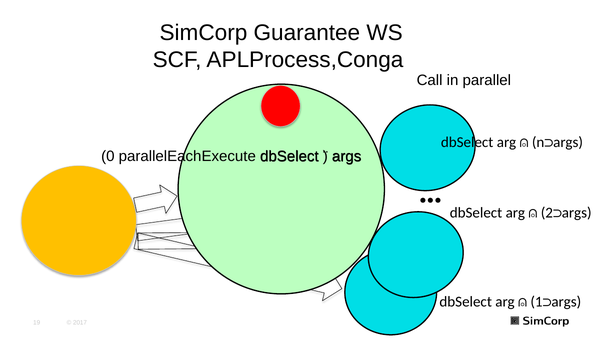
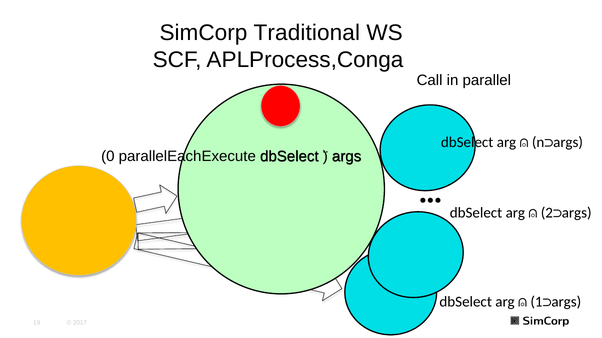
Guarantee: Guarantee -> Traditional
